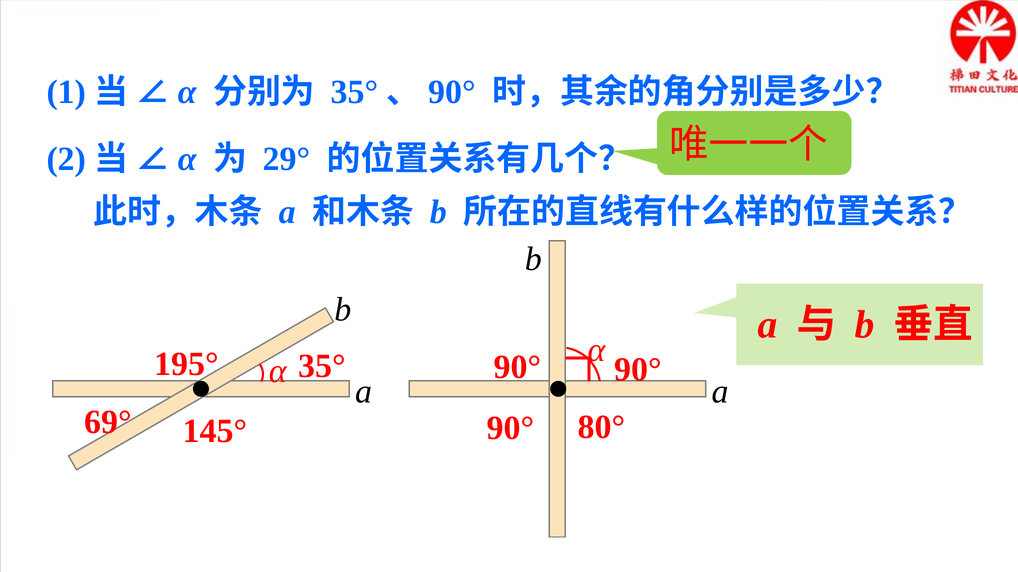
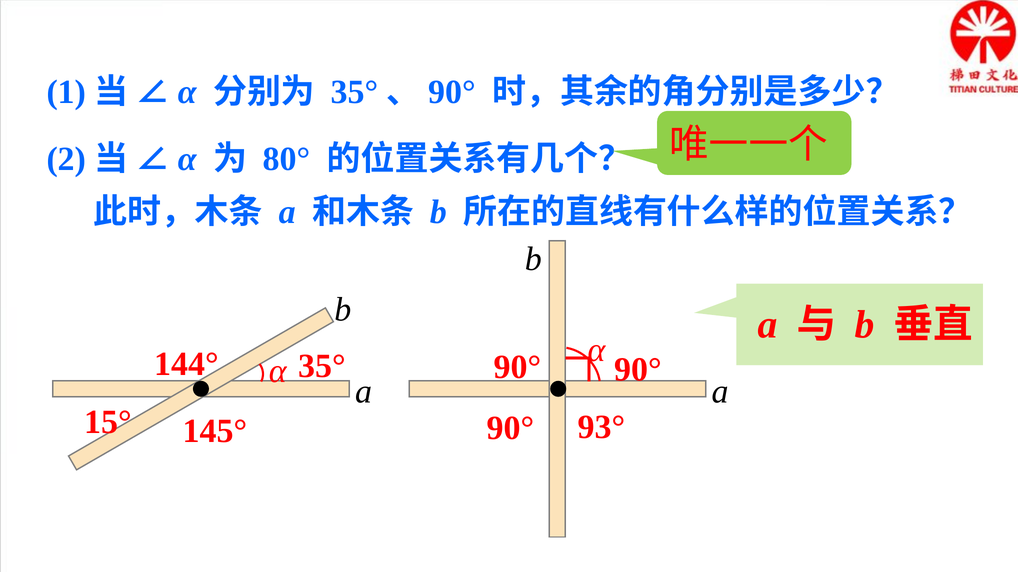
29°: 29° -> 80°
195°: 195° -> 144°
69°: 69° -> 15°
80°: 80° -> 93°
